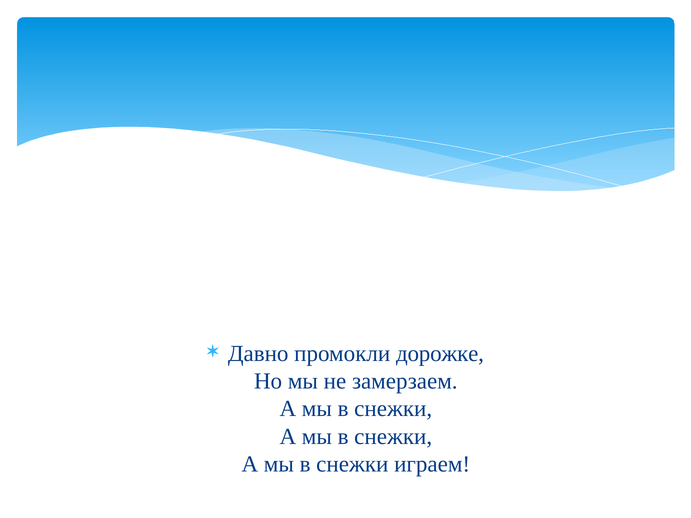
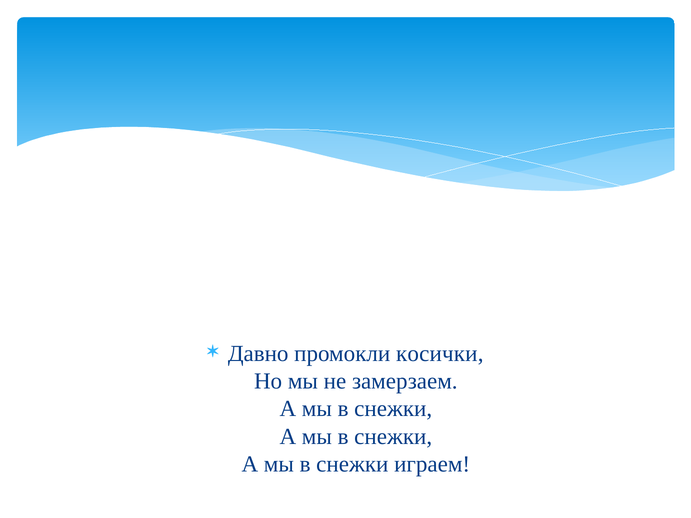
дорожке: дорожке -> косички
